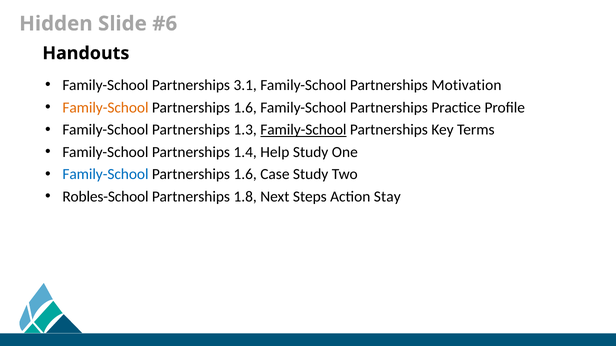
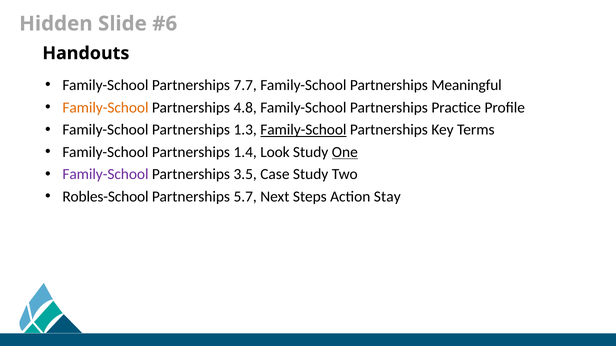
3.1: 3.1 -> 7.7
Motivation: Motivation -> Meaningful
1.6 at (245, 108): 1.6 -> 4.8
Help: Help -> Look
One underline: none -> present
Family-School at (105, 175) colour: blue -> purple
1.6 at (245, 175): 1.6 -> 3.5
1.8: 1.8 -> 5.7
